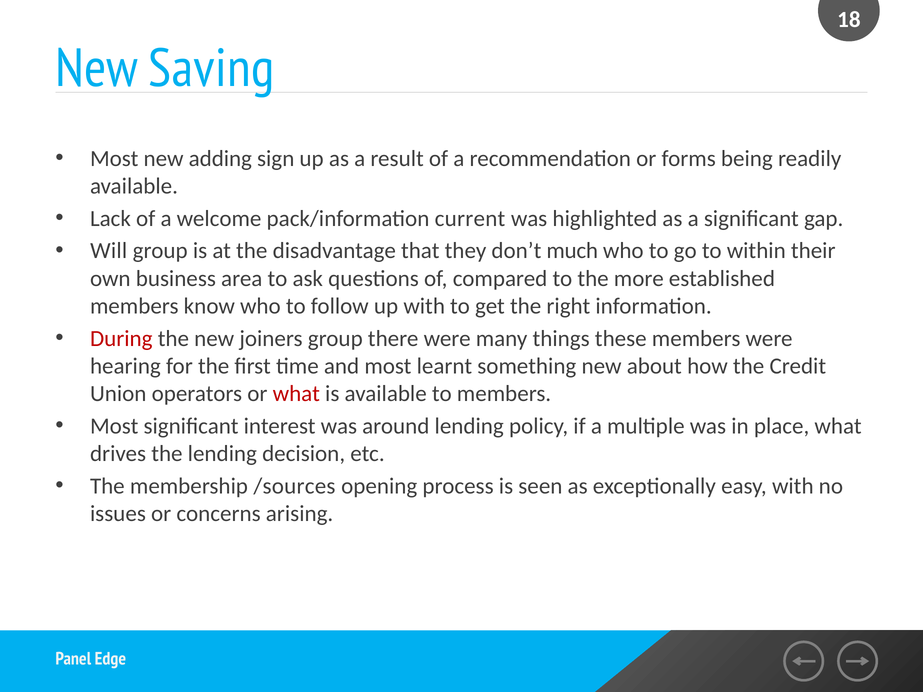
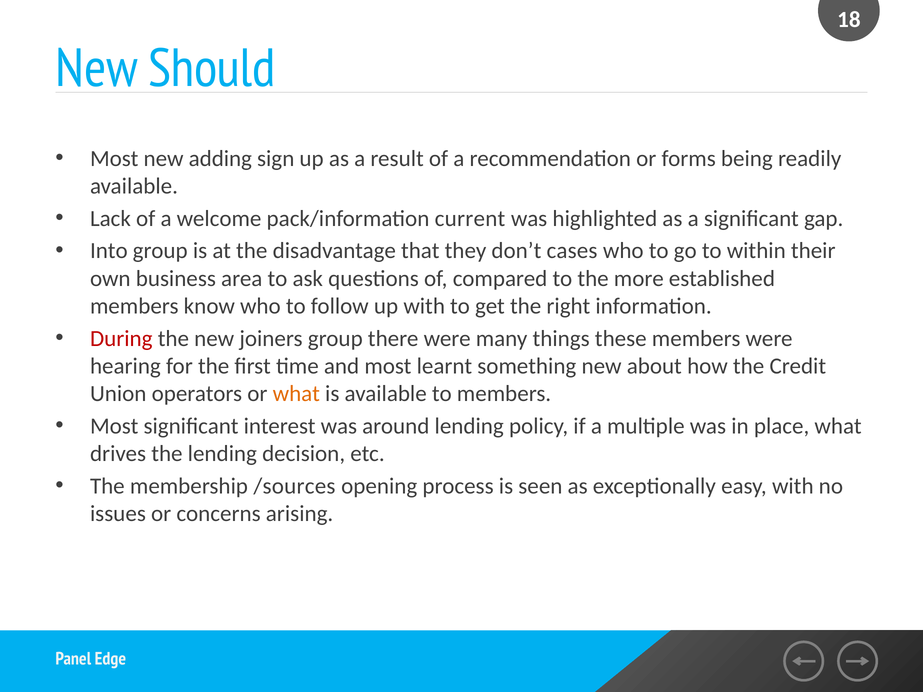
Saving: Saving -> Should
Will: Will -> Into
much: much -> cases
what at (296, 394) colour: red -> orange
